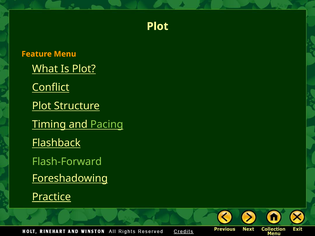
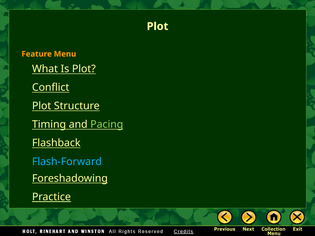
Flash-Forward colour: light green -> light blue
